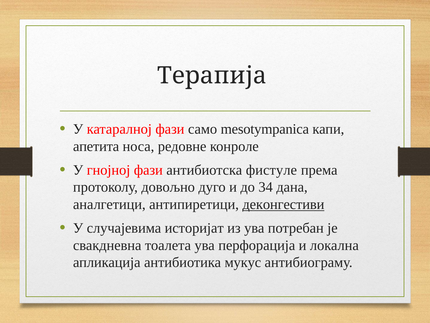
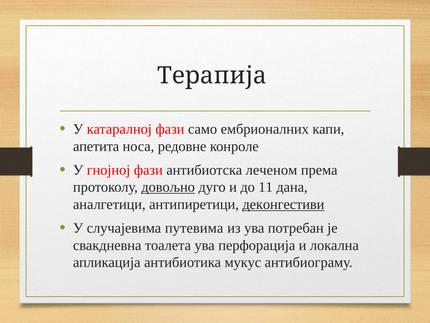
mesotympanica: mesotympanica -> ембрионалних
фистуле: фистуле -> леченом
довољно underline: none -> present
34: 34 -> 11
историјат: историјат -> путевима
